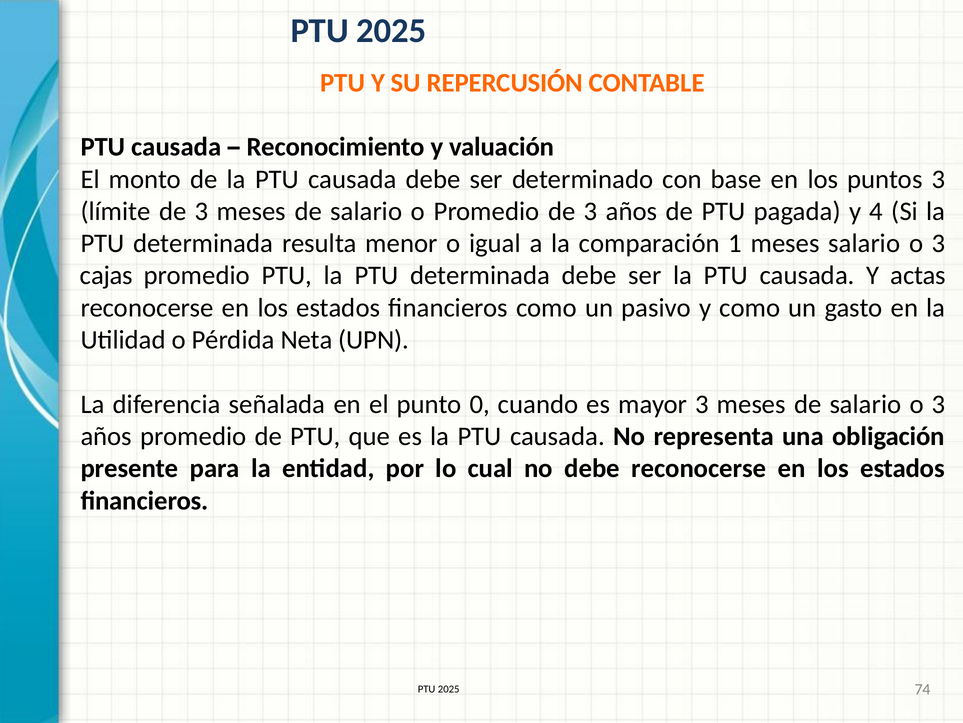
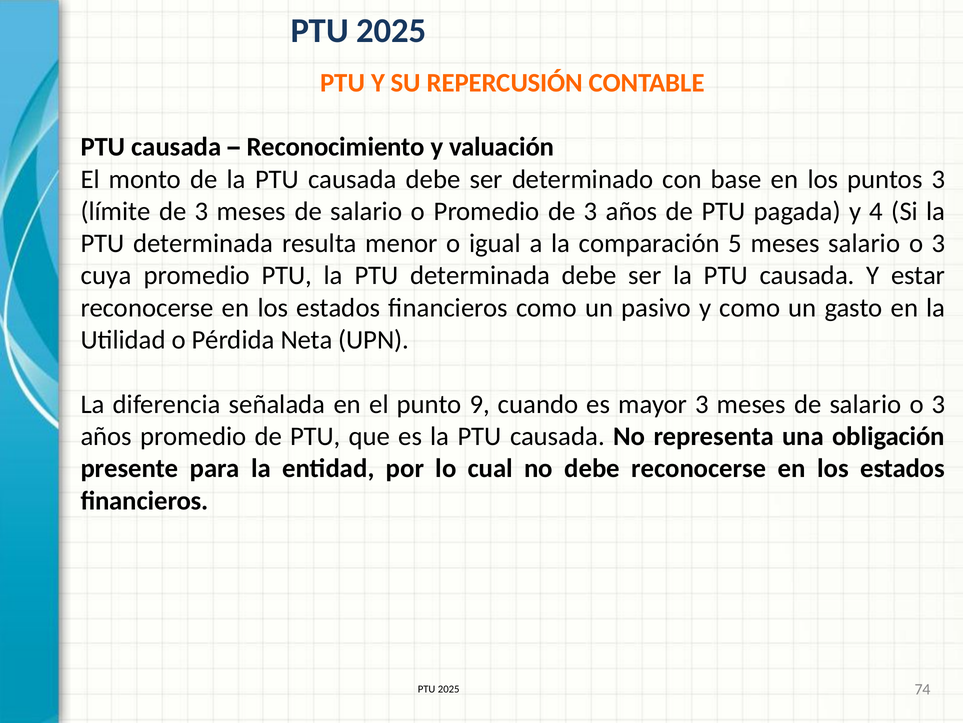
1: 1 -> 5
cajas: cajas -> cuya
actas: actas -> estar
0: 0 -> 9
